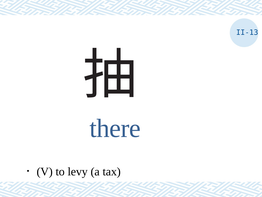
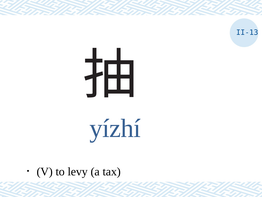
there: there -> yízhí
